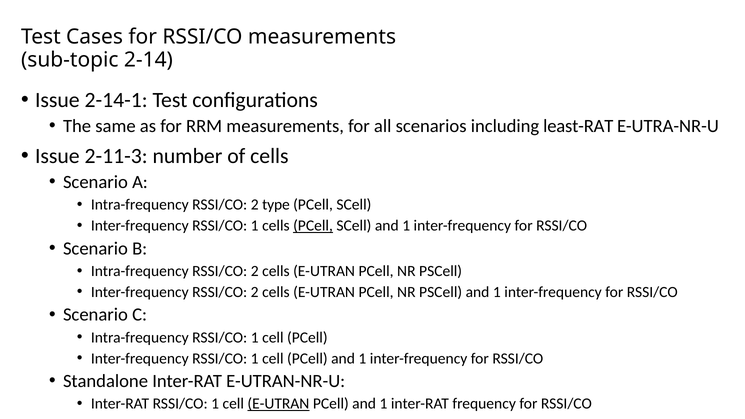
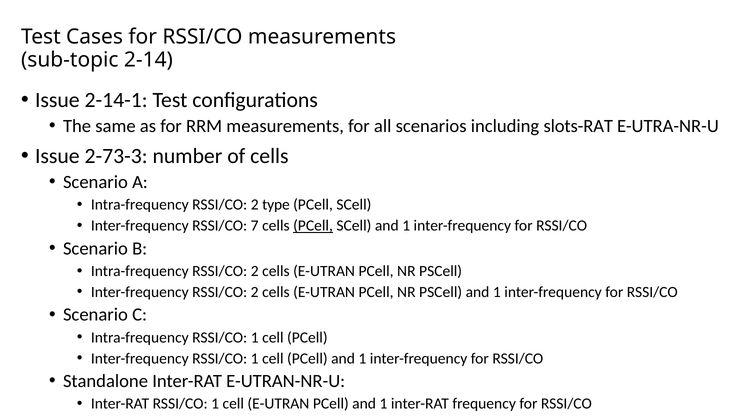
least-RAT: least-RAT -> slots-RAT
2-11-3: 2-11-3 -> 2-73-3
1 at (255, 226): 1 -> 7
E-UTRAN at (278, 404) underline: present -> none
